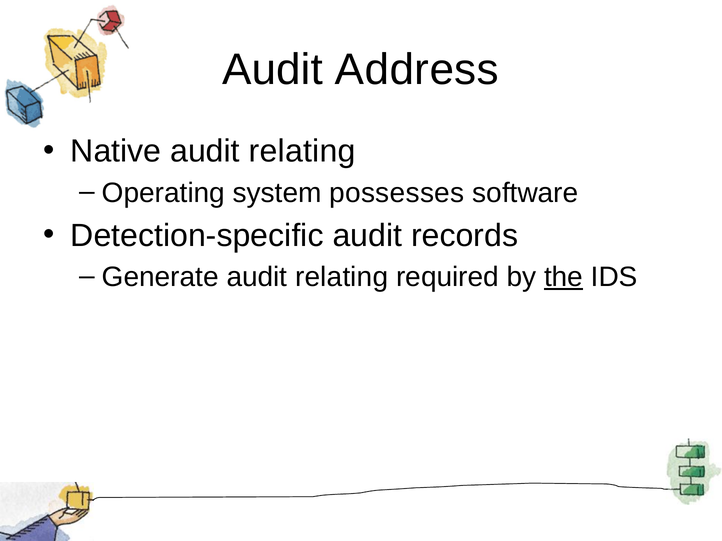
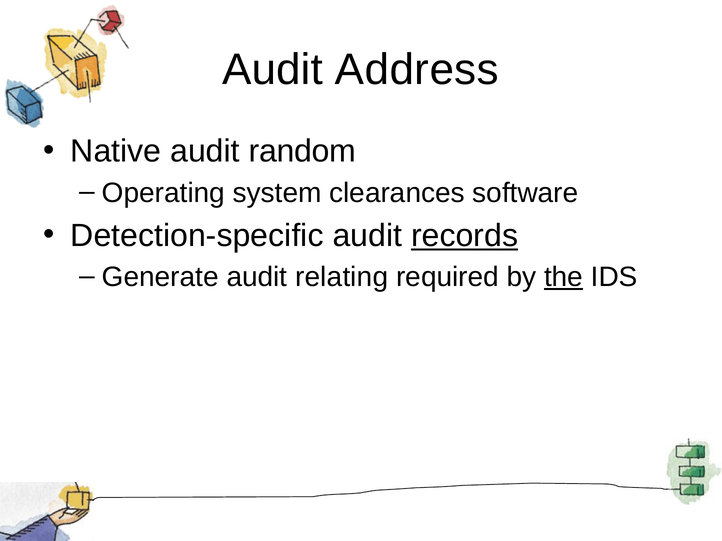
Native audit relating: relating -> random
possesses: possesses -> clearances
records underline: none -> present
